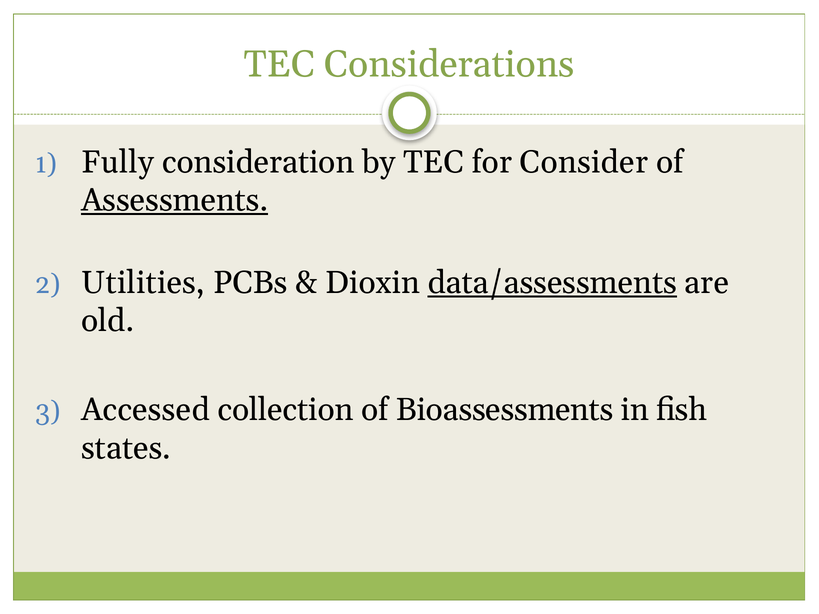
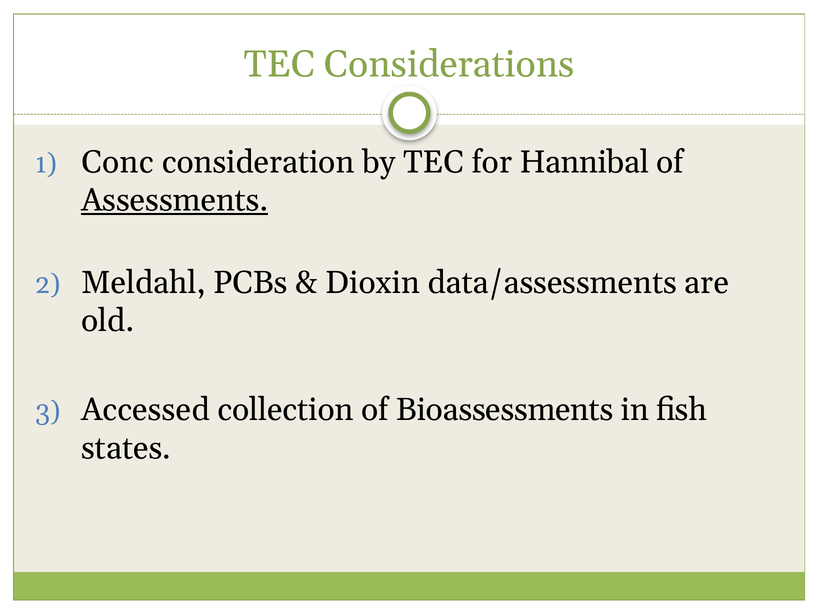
Fully: Fully -> Conc
Consider: Consider -> Hannibal
Utilities: Utilities -> Meldahl
data/assessments underline: present -> none
